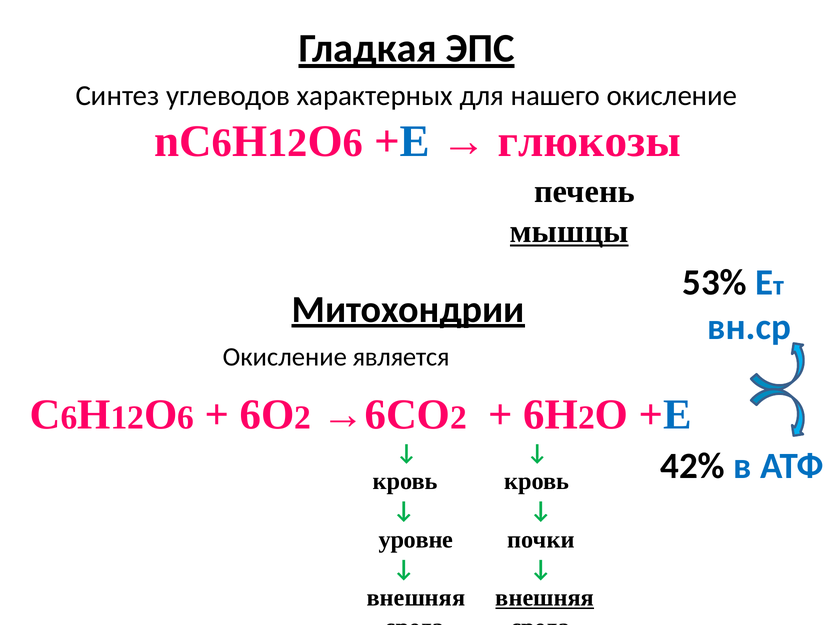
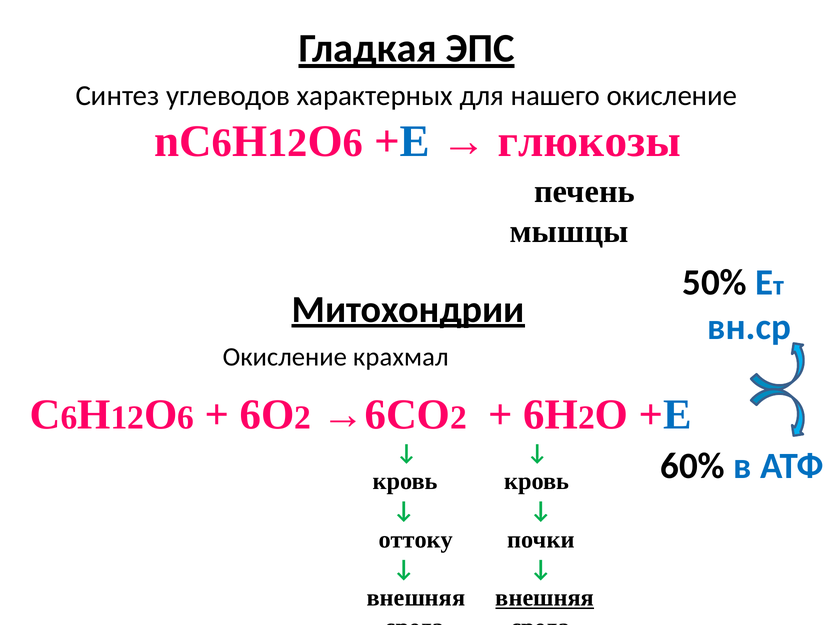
мышцы underline: present -> none
53%: 53% -> 50%
является: является -> крахмал
42%: 42% -> 60%
уровне: уровне -> оттоку
